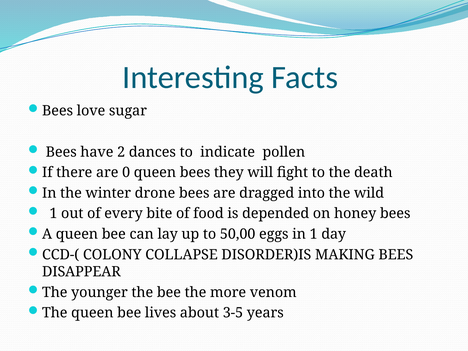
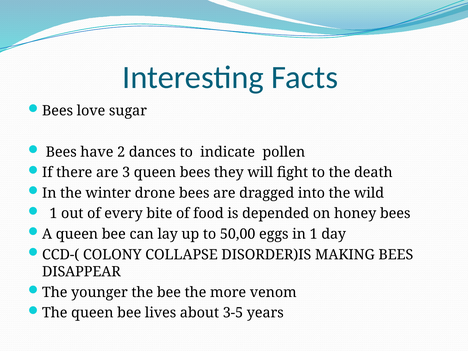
0: 0 -> 3
